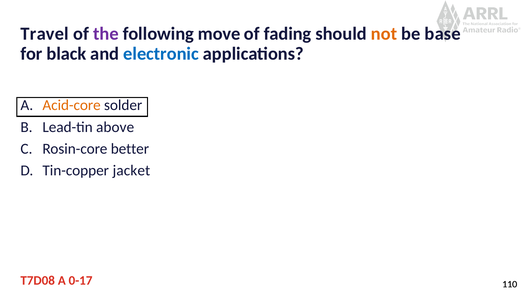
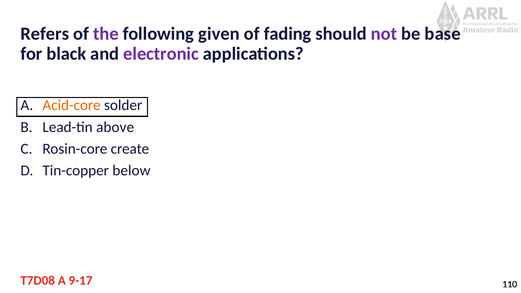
Travel: Travel -> Refers
move: move -> given
not colour: orange -> purple
electronic colour: blue -> purple
better: better -> create
jacket: jacket -> below
0-17: 0-17 -> 9-17
